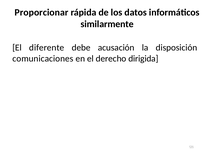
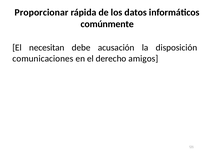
similarmente: similarmente -> comúnmente
diferente: diferente -> necesitan
dirigida: dirigida -> amigos
